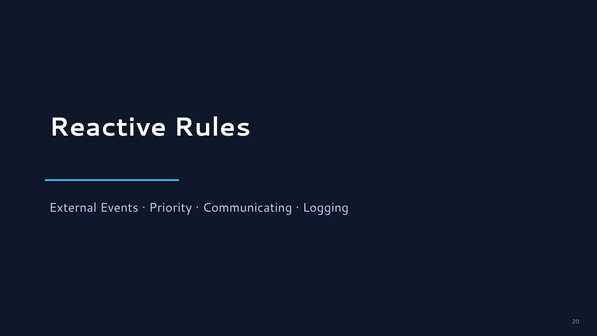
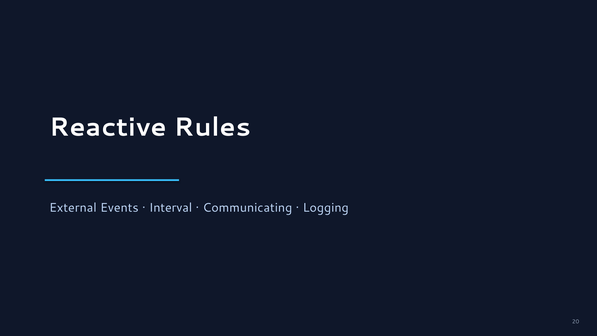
Priority: Priority -> Interval
